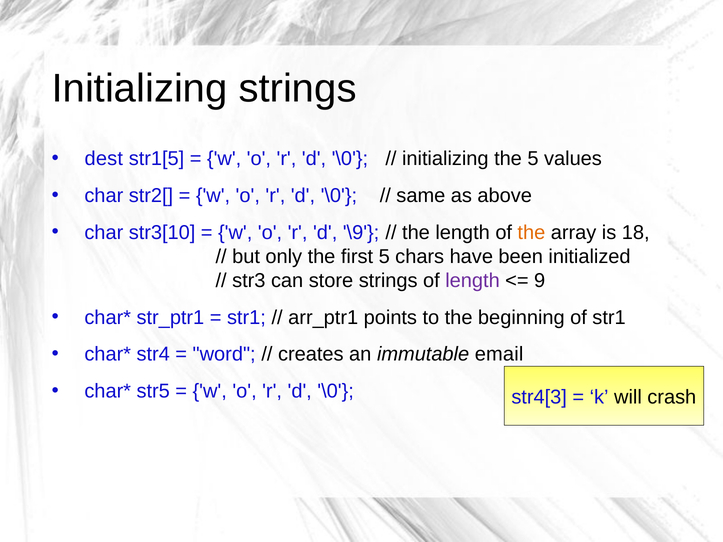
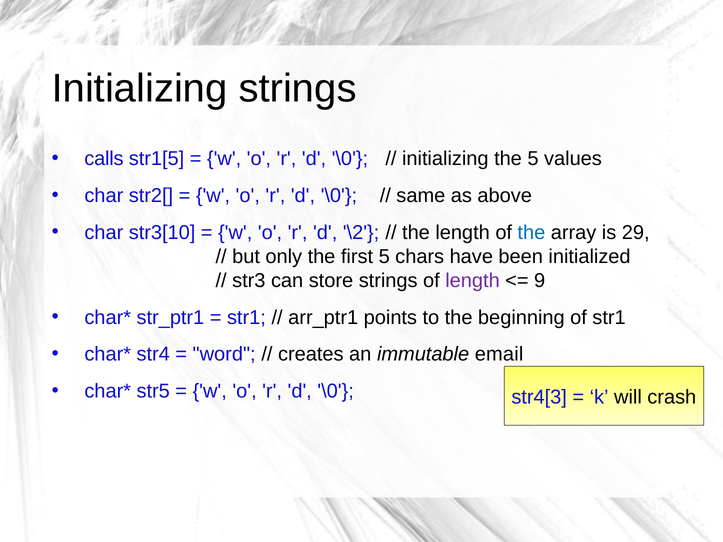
dest: dest -> calls
\9: \9 -> \2
the at (531, 233) colour: orange -> blue
18: 18 -> 29
